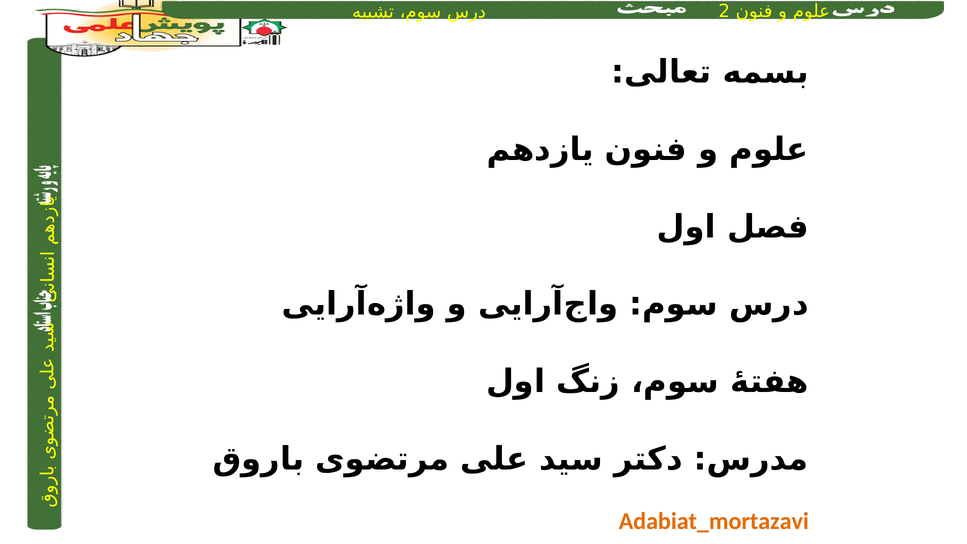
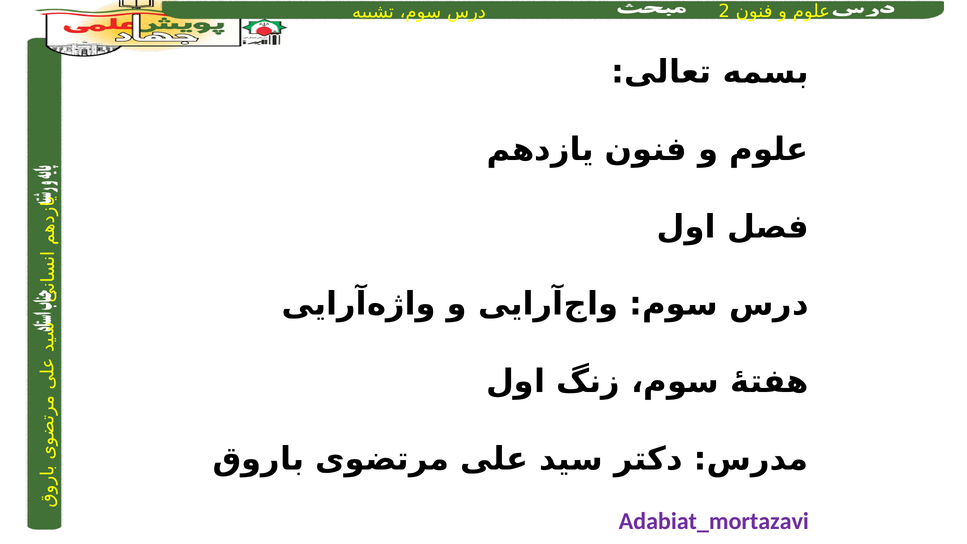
Adabiat_mortazavi colour: orange -> purple
